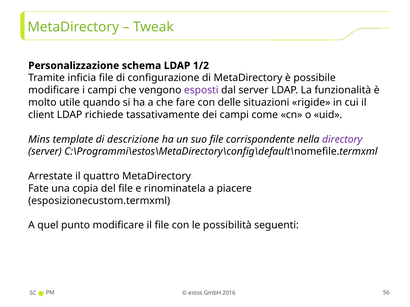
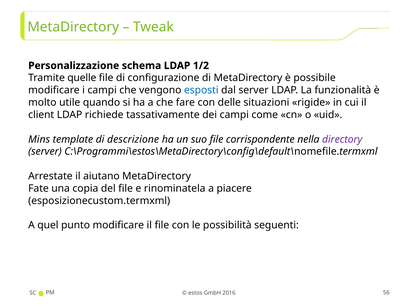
inficia: inficia -> quelle
esposti colour: purple -> blue
quattro: quattro -> aiutano
